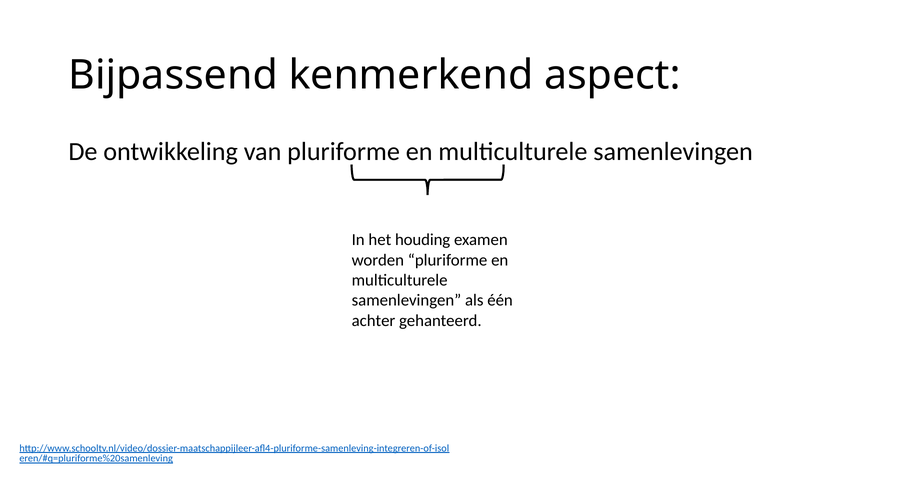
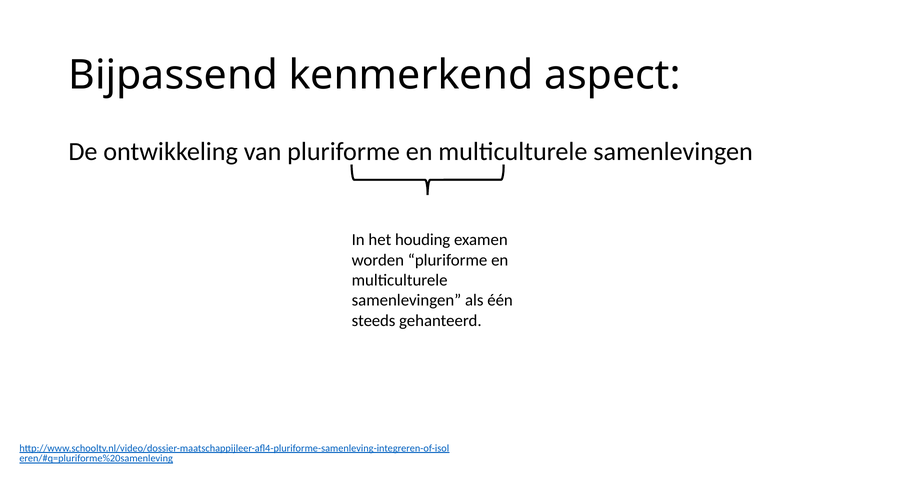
achter: achter -> steeds
